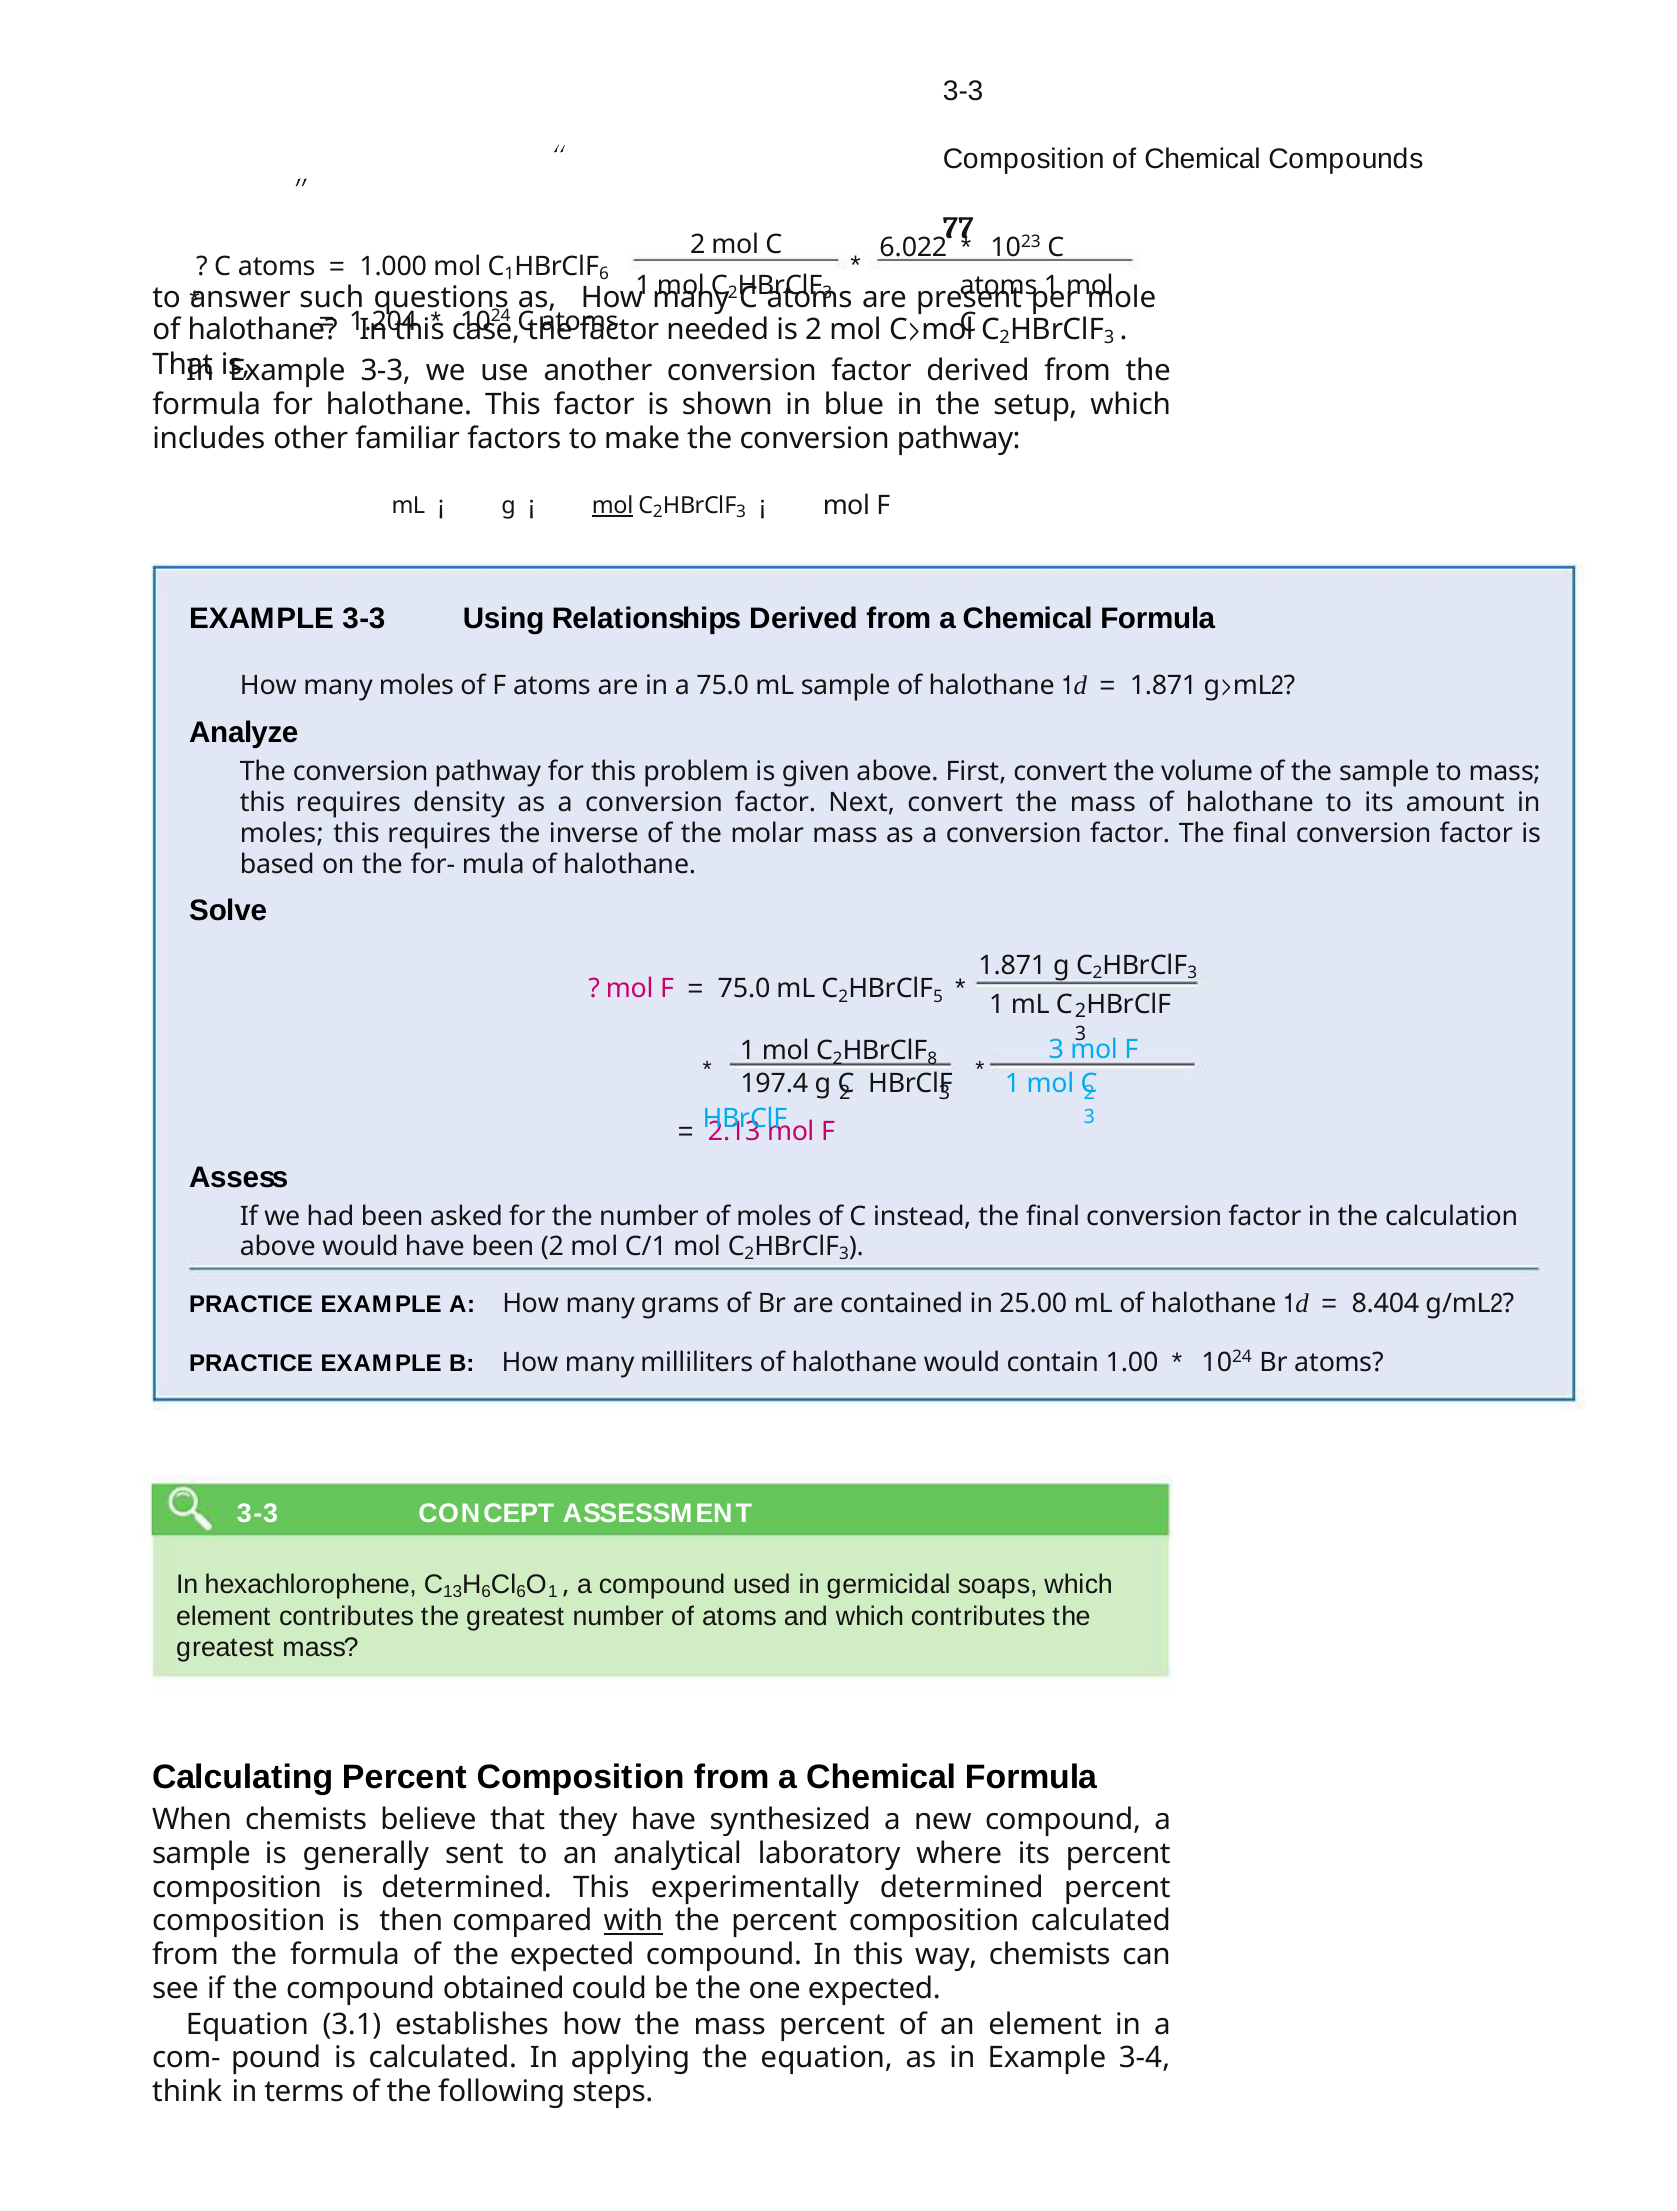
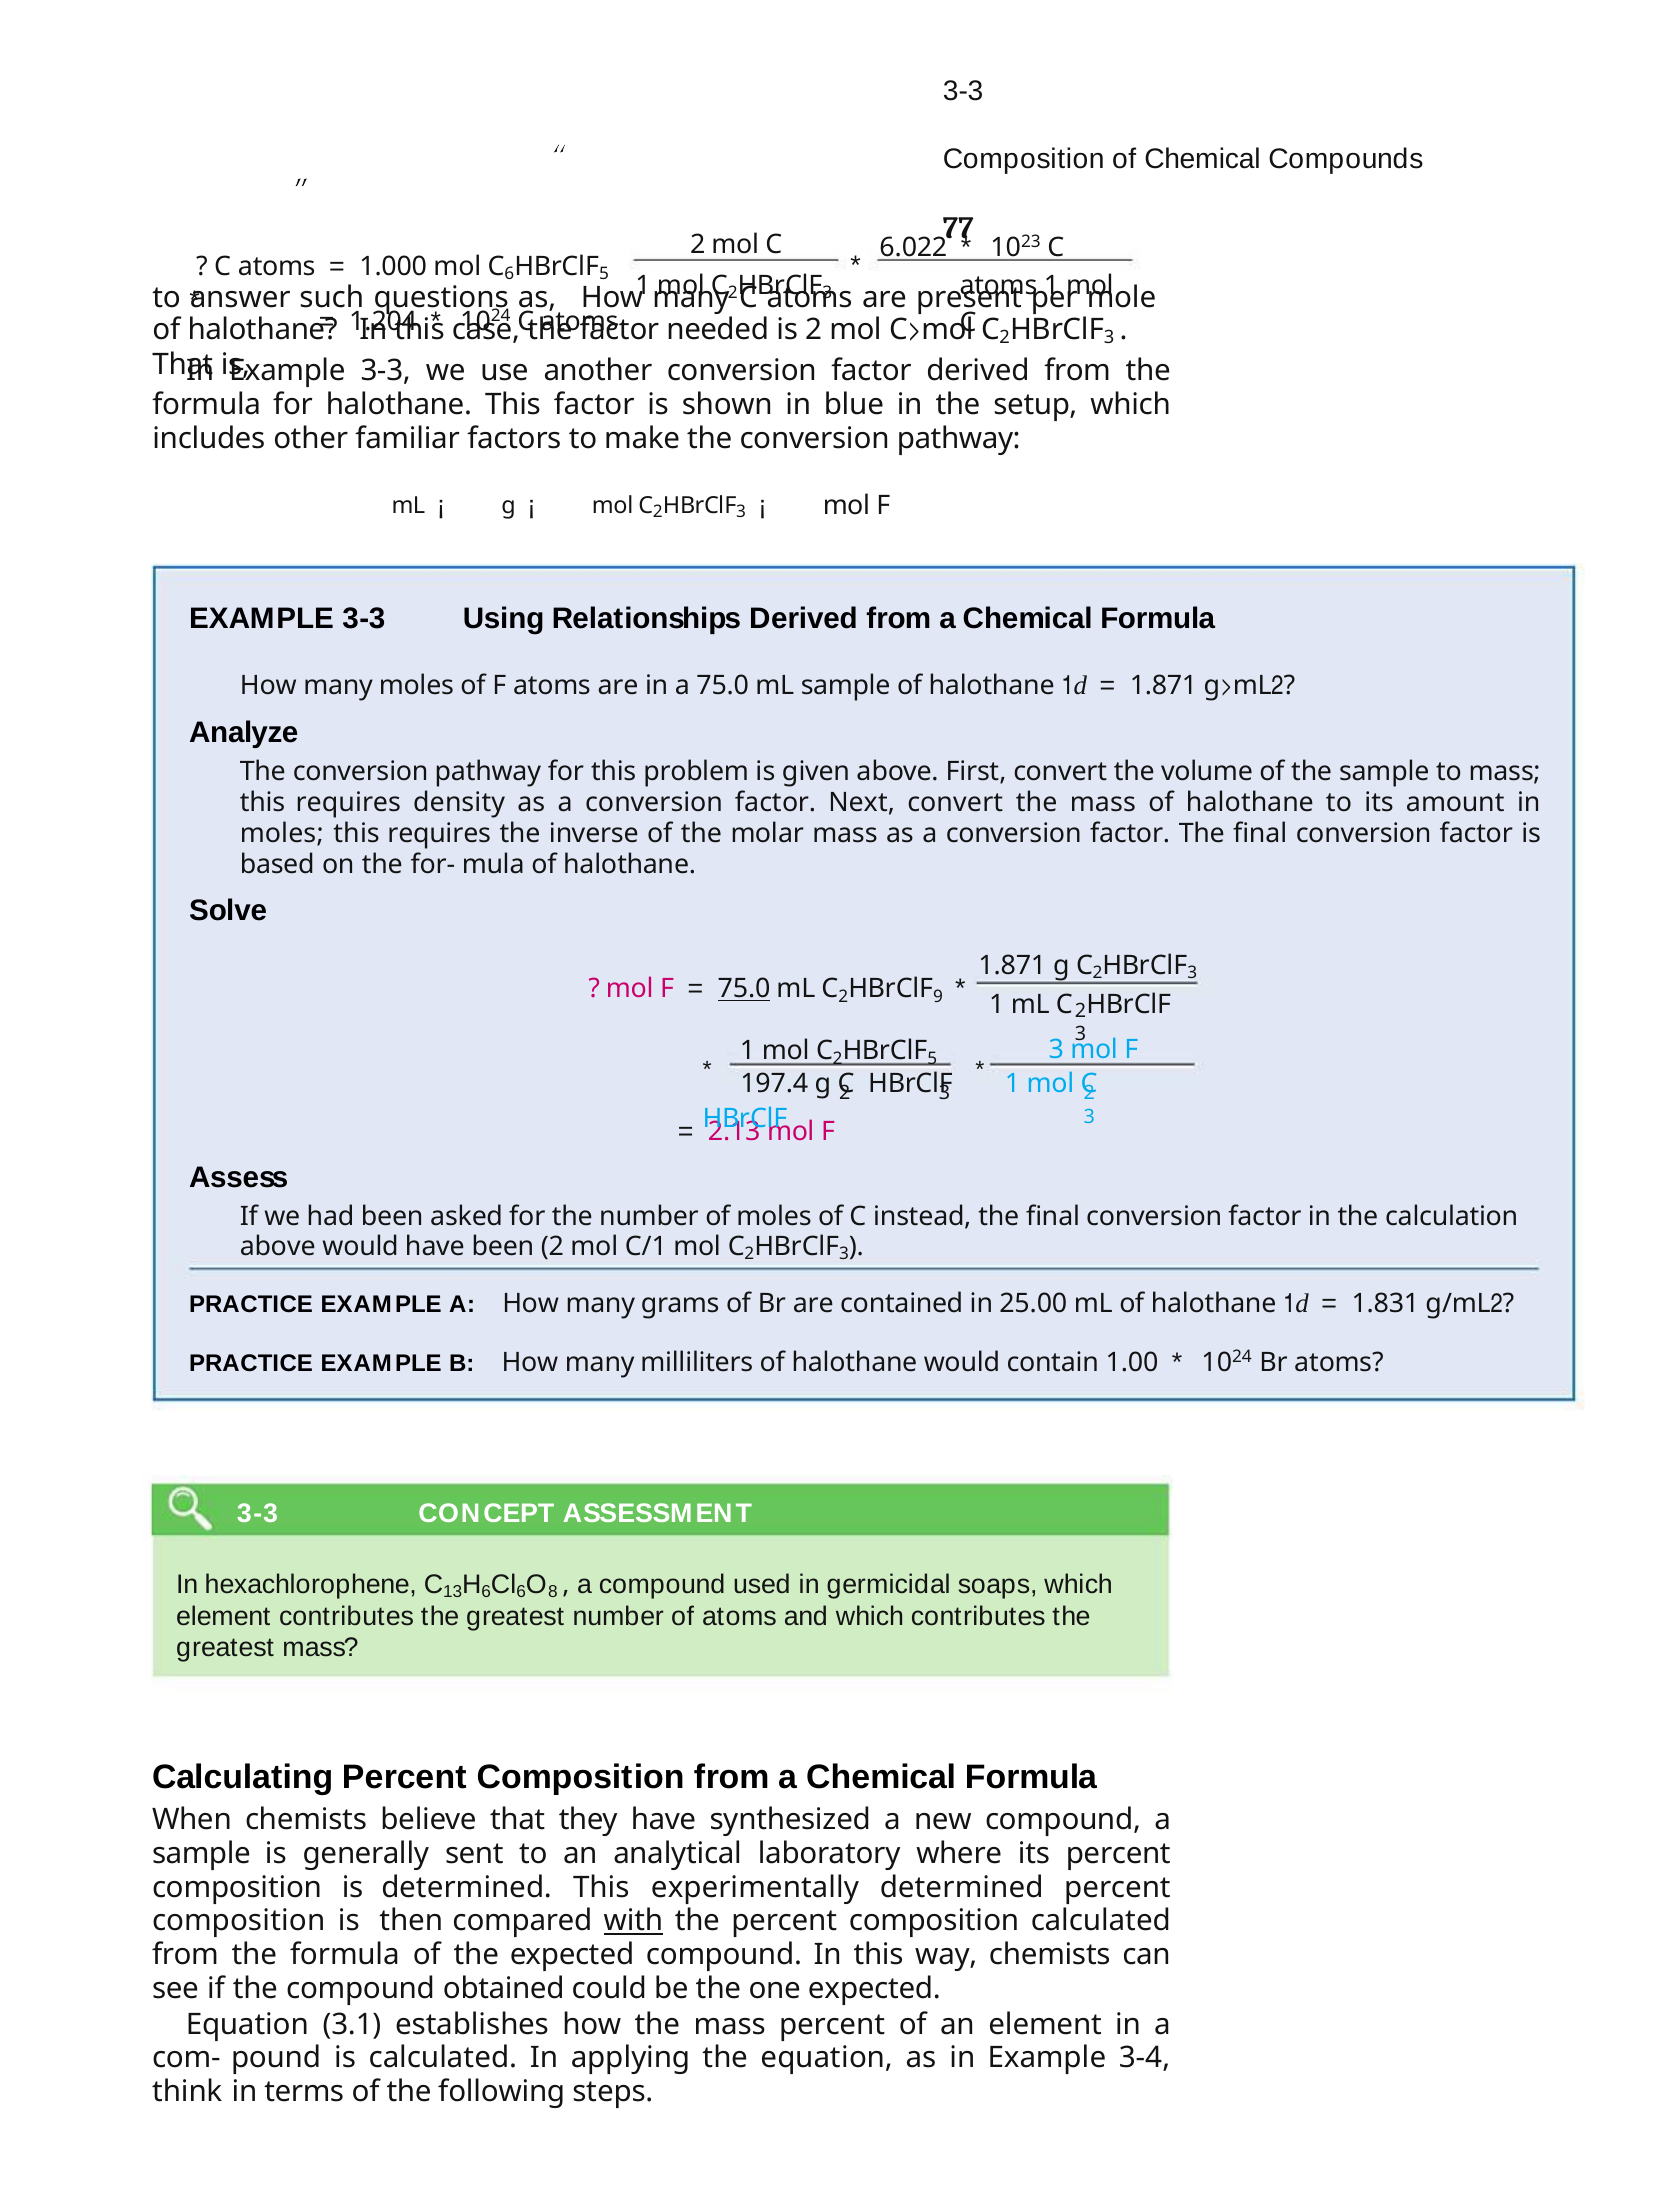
1.000 mol C 1: 1 -> 6
6 at (604, 274): 6 -> 5
mol at (613, 506) underline: present -> none
75.0 at (744, 989) underline: none -> present
5: 5 -> 9
2 HBrClF 8: 8 -> 5
8.404: 8.404 -> 1.831
1 at (553, 1592): 1 -> 8
